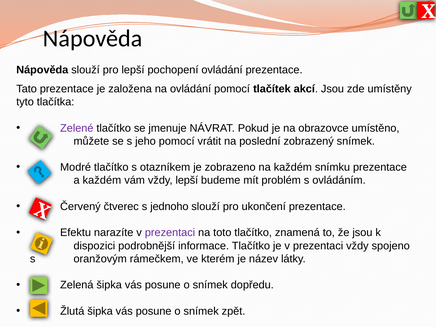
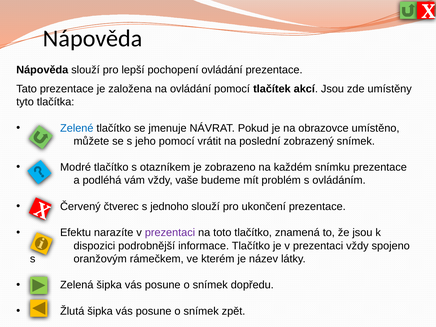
Zelené colour: purple -> blue
a každém: každém -> podléhá
vždy lepší: lepší -> vaše
